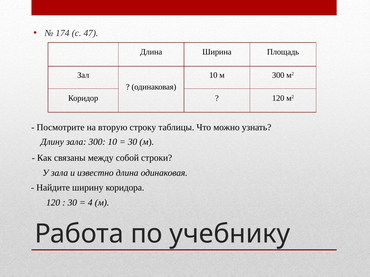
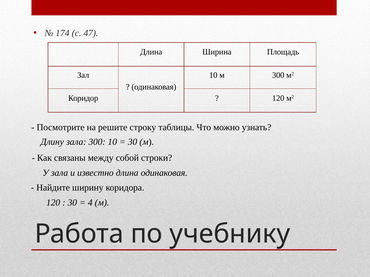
вторую: вторую -> решите
